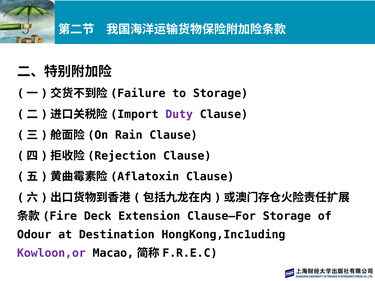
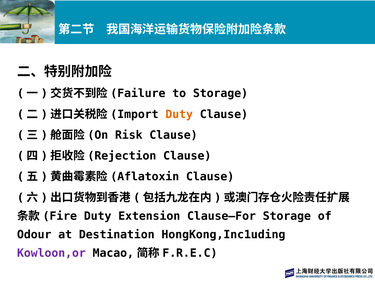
Duty at (179, 114) colour: purple -> orange
Rain: Rain -> Risk
Deck at (98, 216): Deck -> Duty
